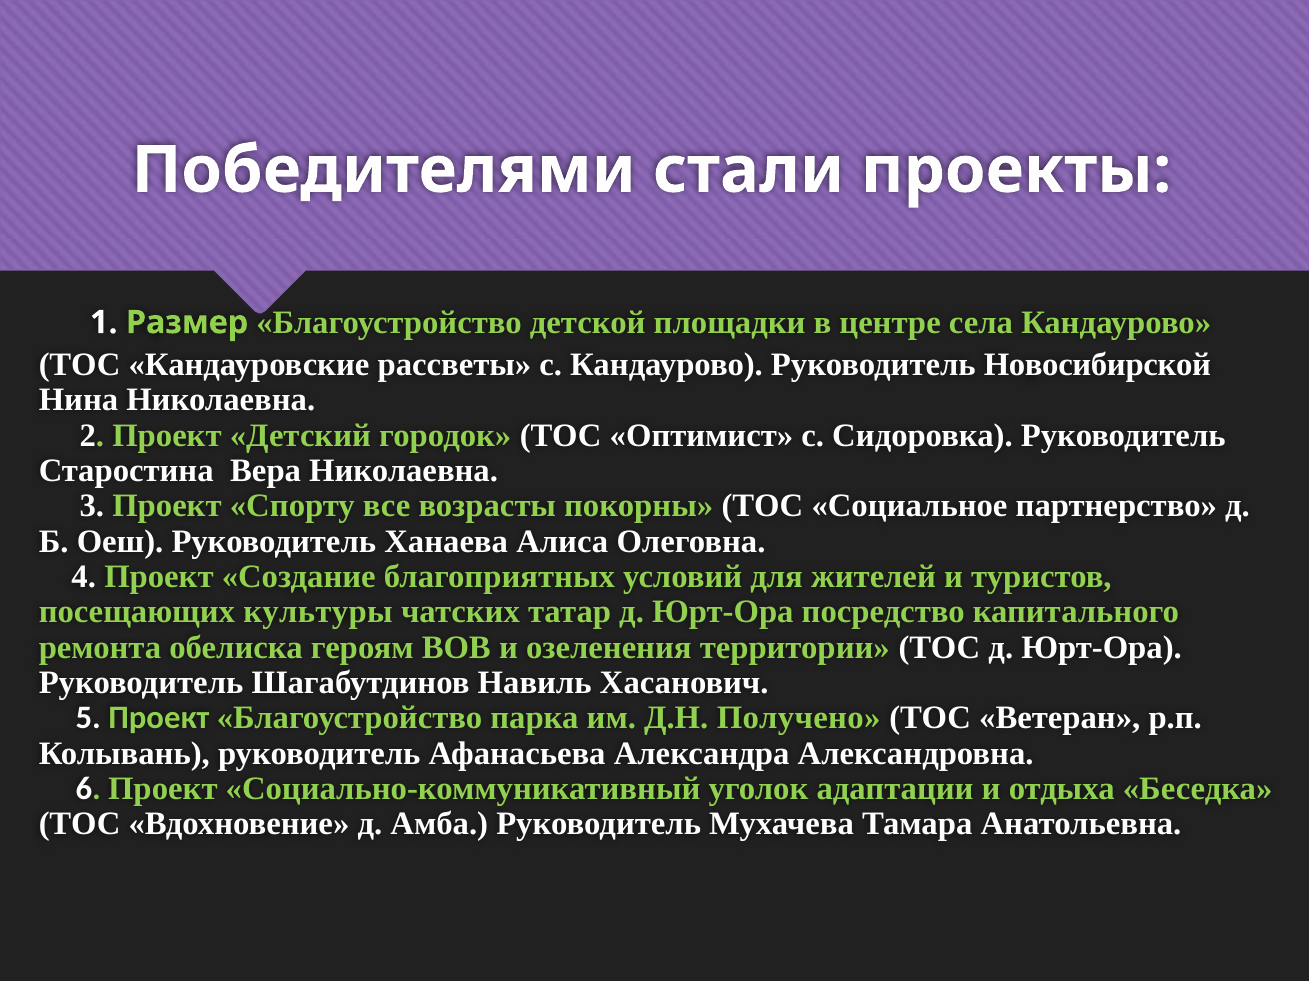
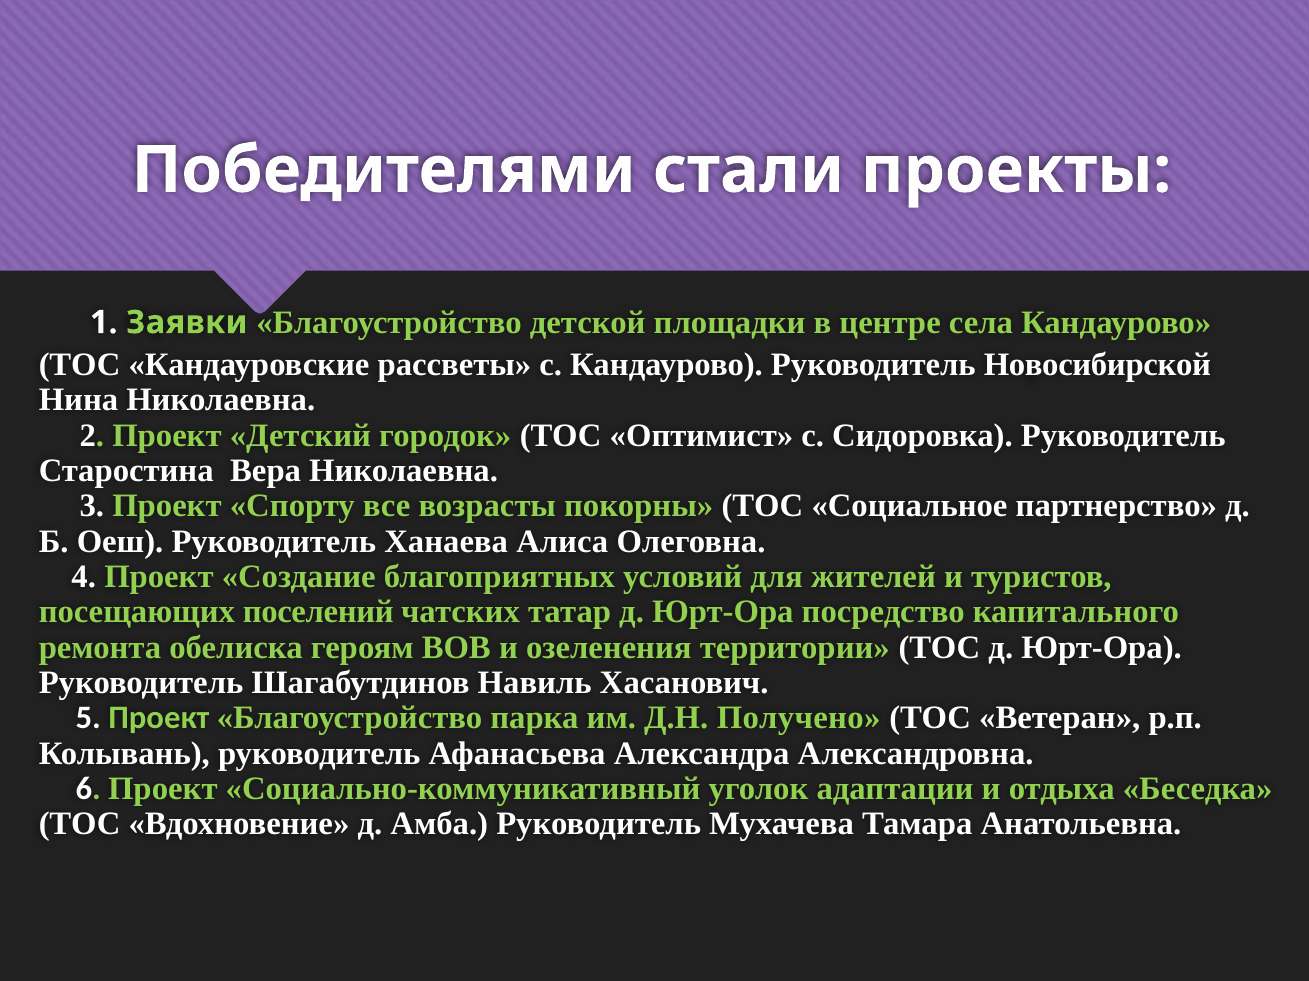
Размер: Размер -> Заявки
культуры: культуры -> поселений
